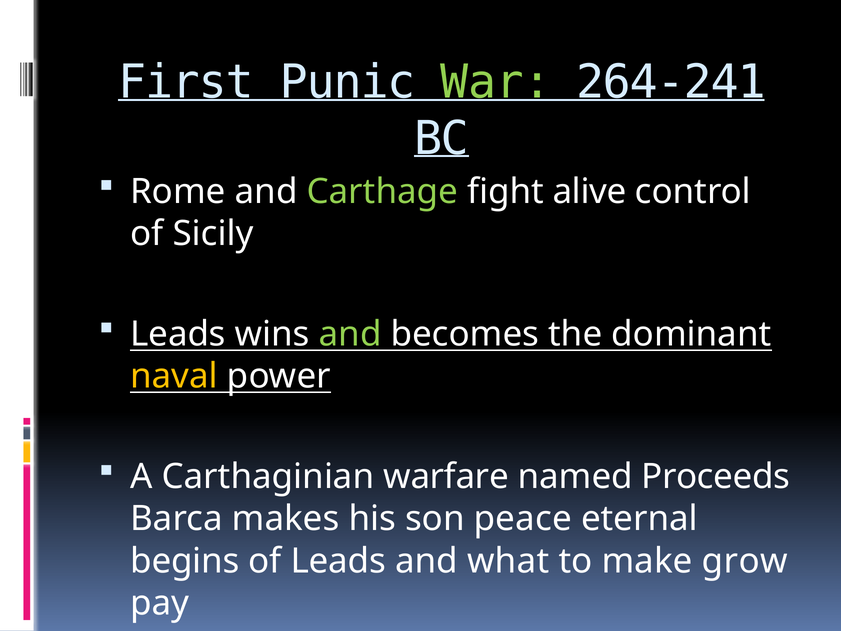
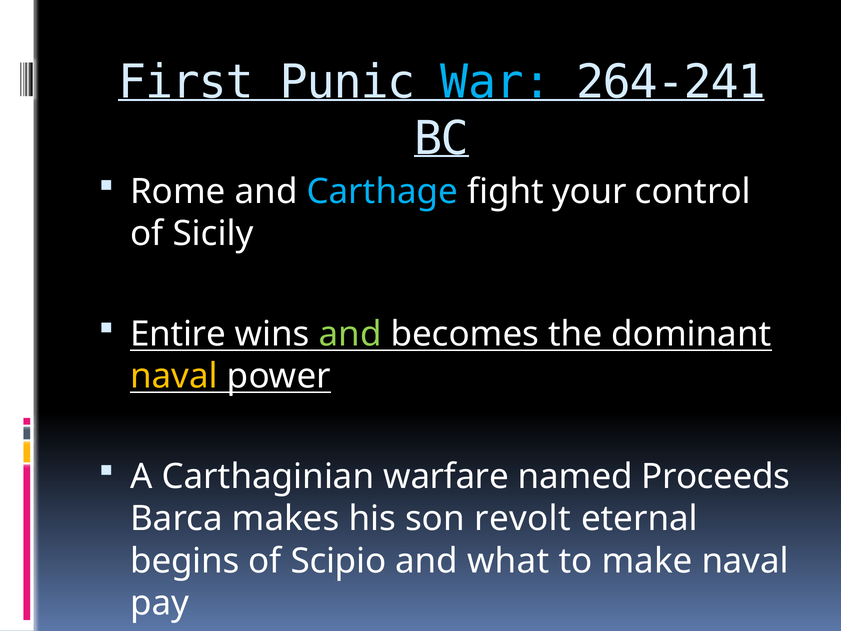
War colour: light green -> light blue
Carthage colour: light green -> light blue
alive: alive -> your
Leads at (178, 334): Leads -> Entire
peace: peace -> revolt
of Leads: Leads -> Scipio
make grow: grow -> naval
